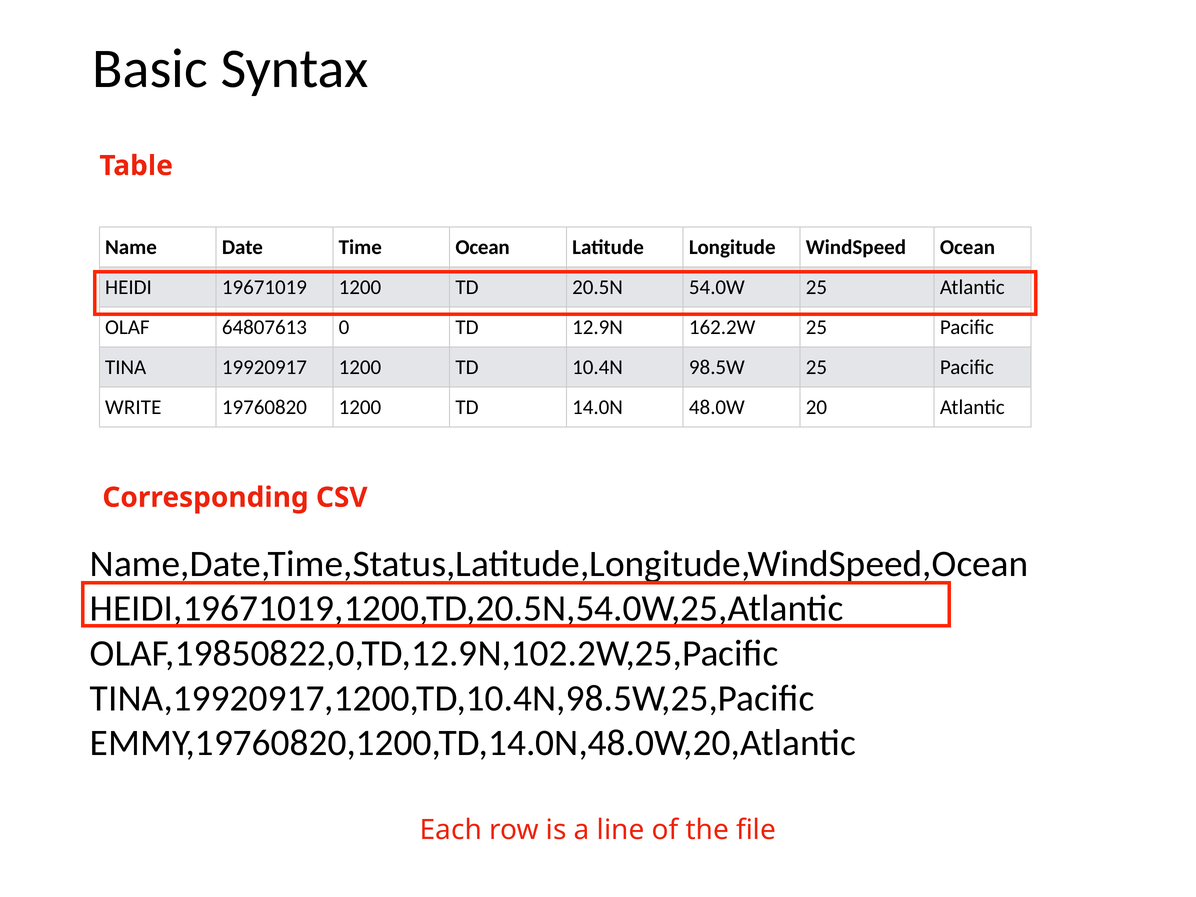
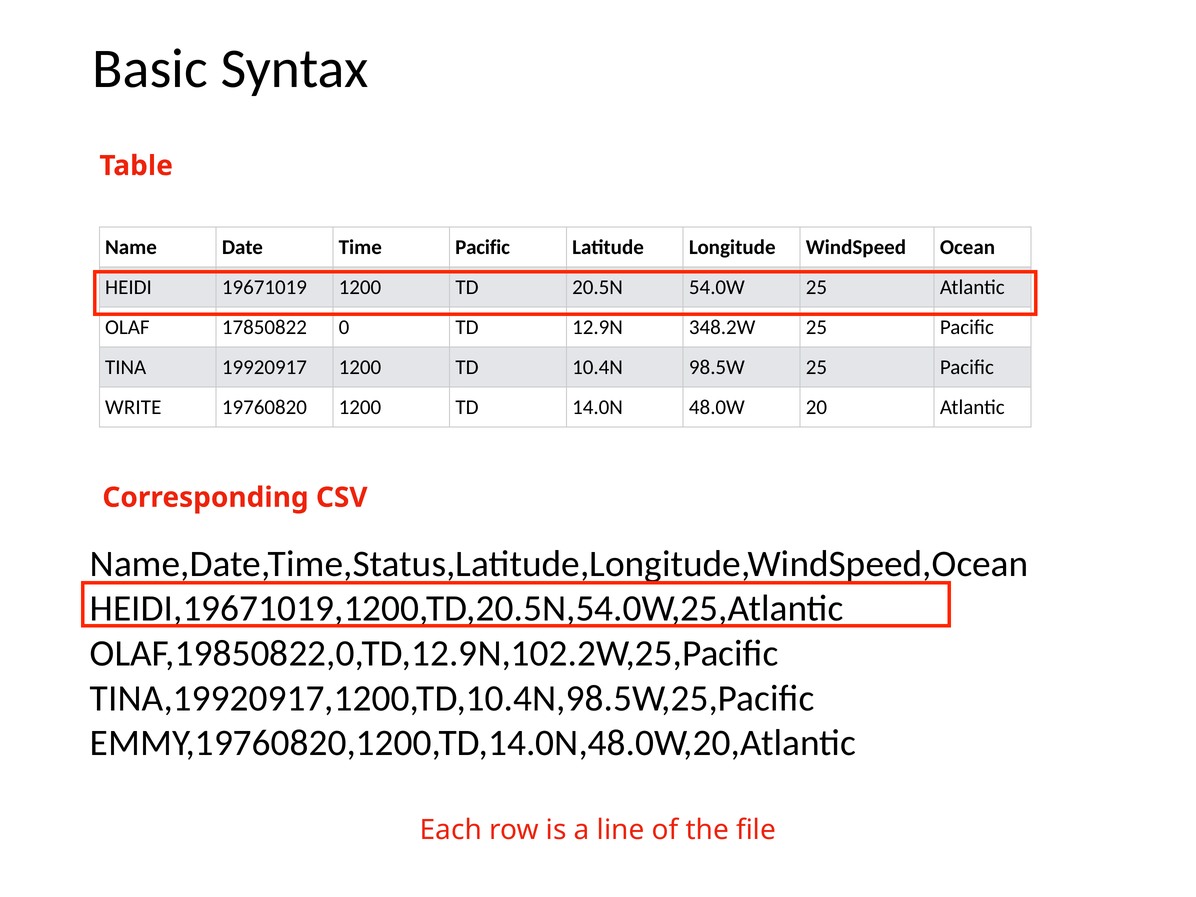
Time Ocean: Ocean -> Pacific
64807613: 64807613 -> 17850822
162.2W: 162.2W -> 348.2W
